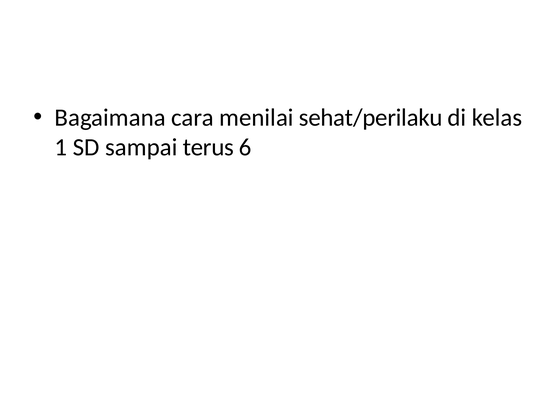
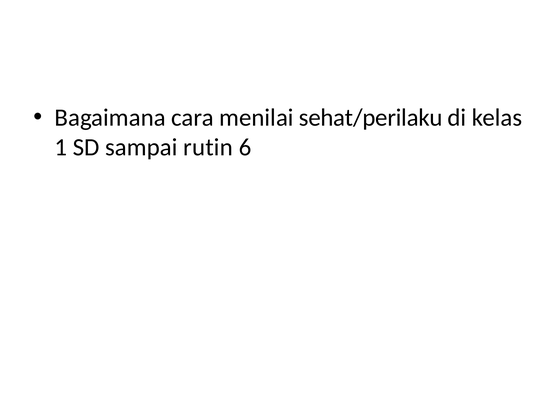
terus: terus -> rutin
